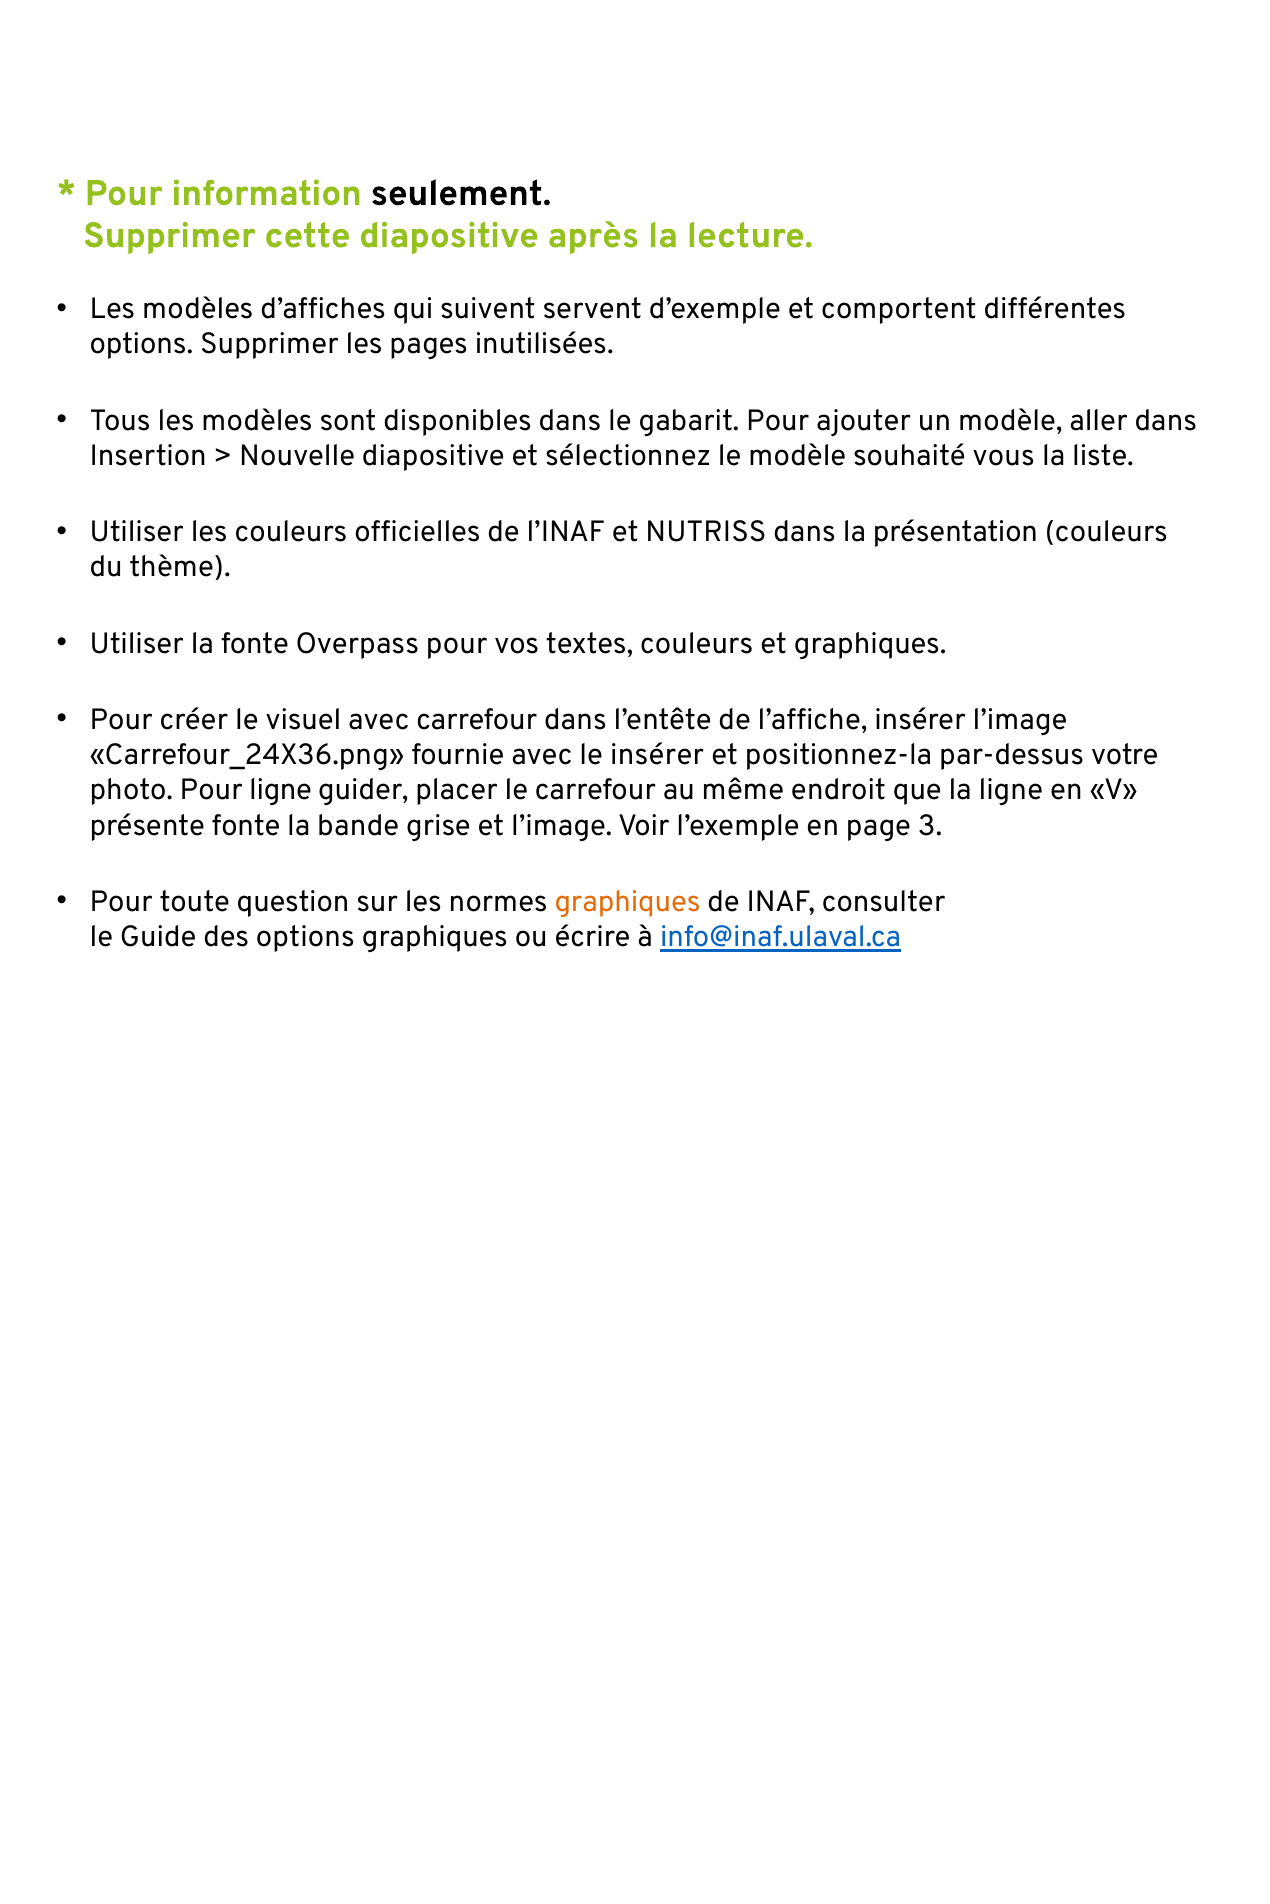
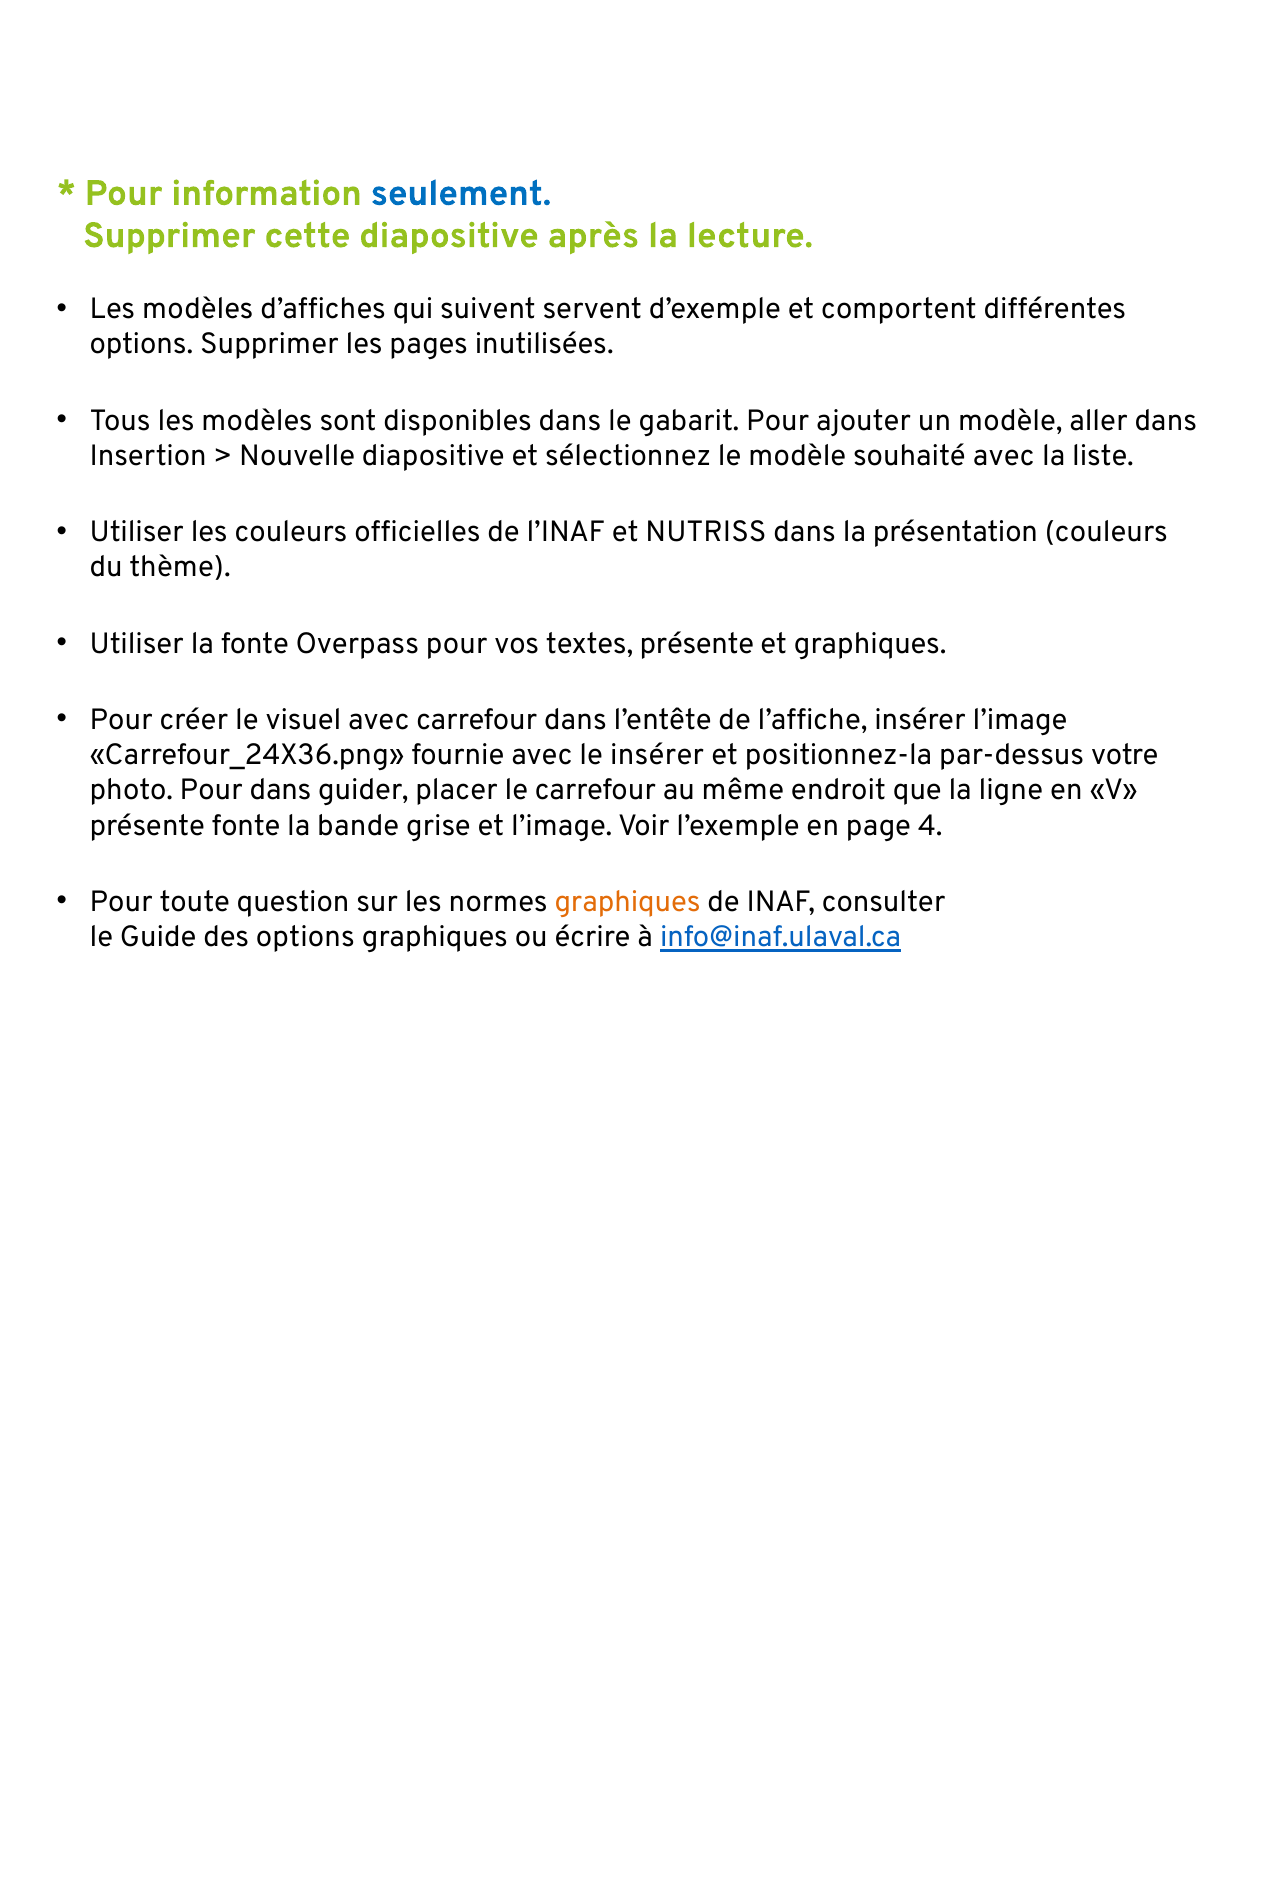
seulement colour: black -> blue
souhaité vous: vous -> avec
textes couleurs: couleurs -> présente
Pour ligne: ligne -> dans
3: 3 -> 4
